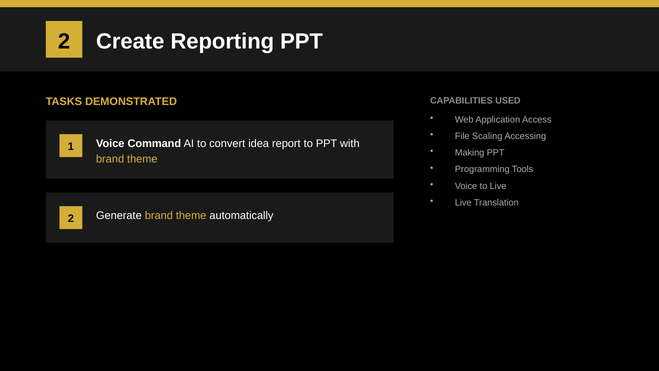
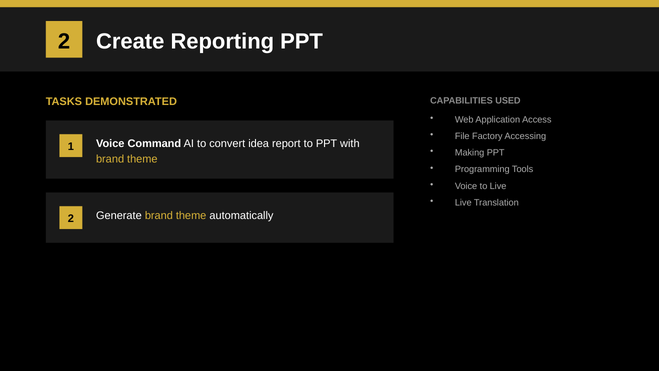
Scaling: Scaling -> Factory
